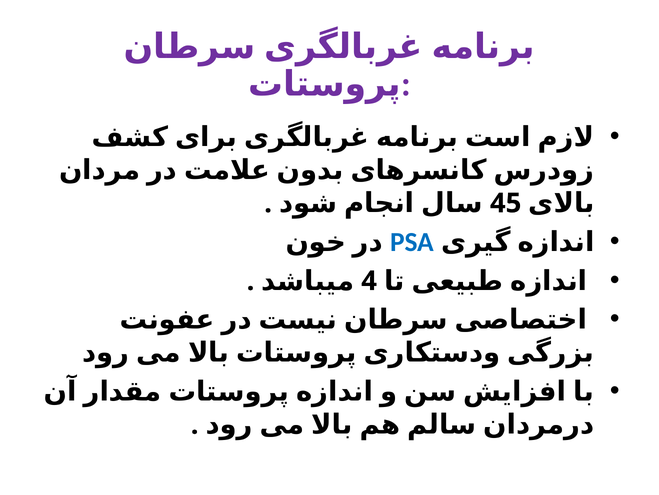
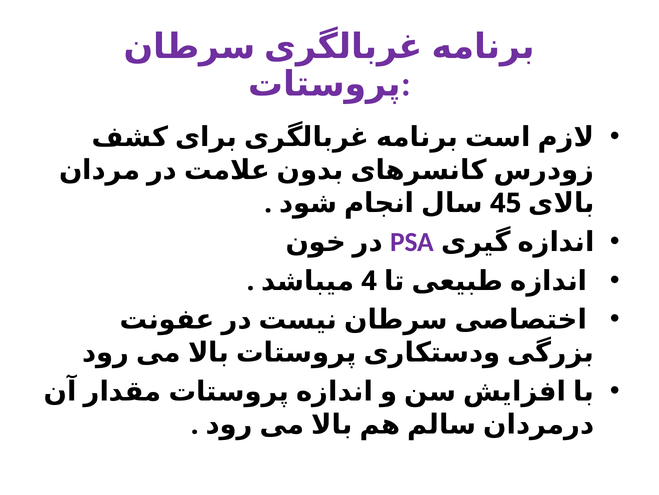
PSA colour: blue -> purple
